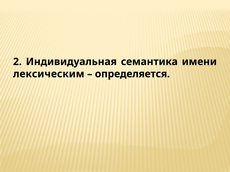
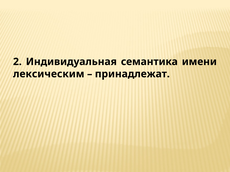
определяется: определяется -> принадлежат
